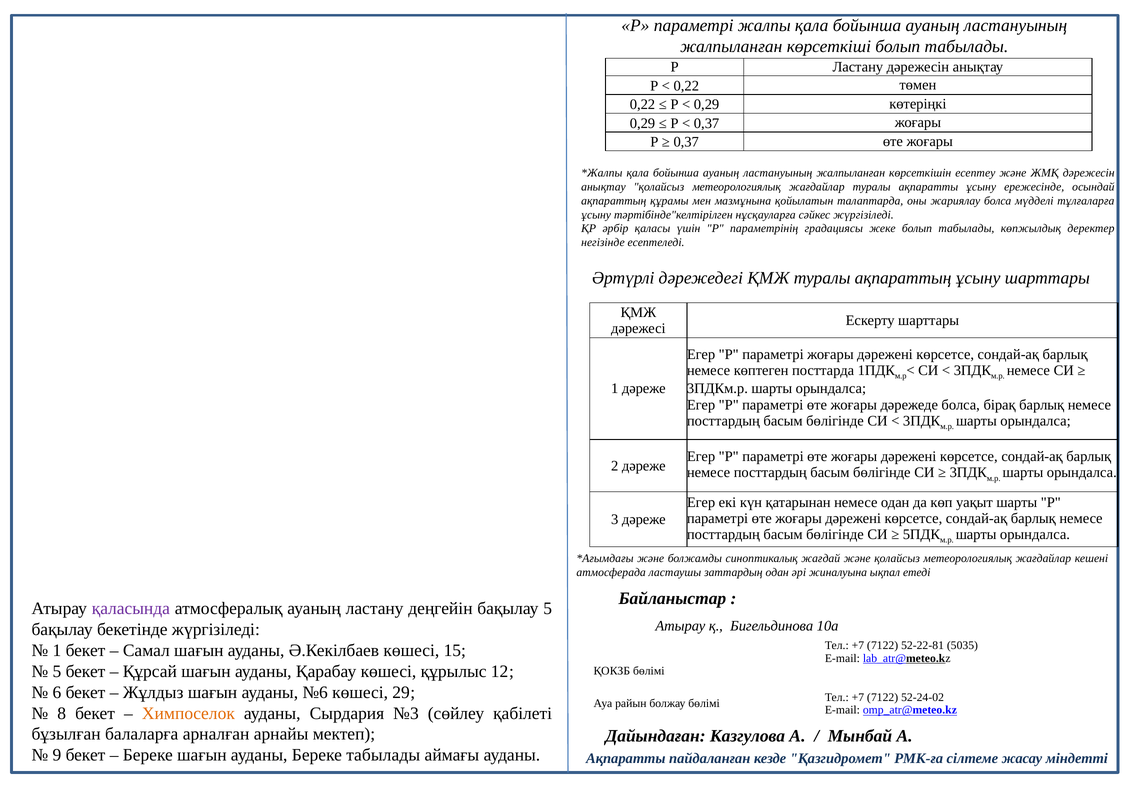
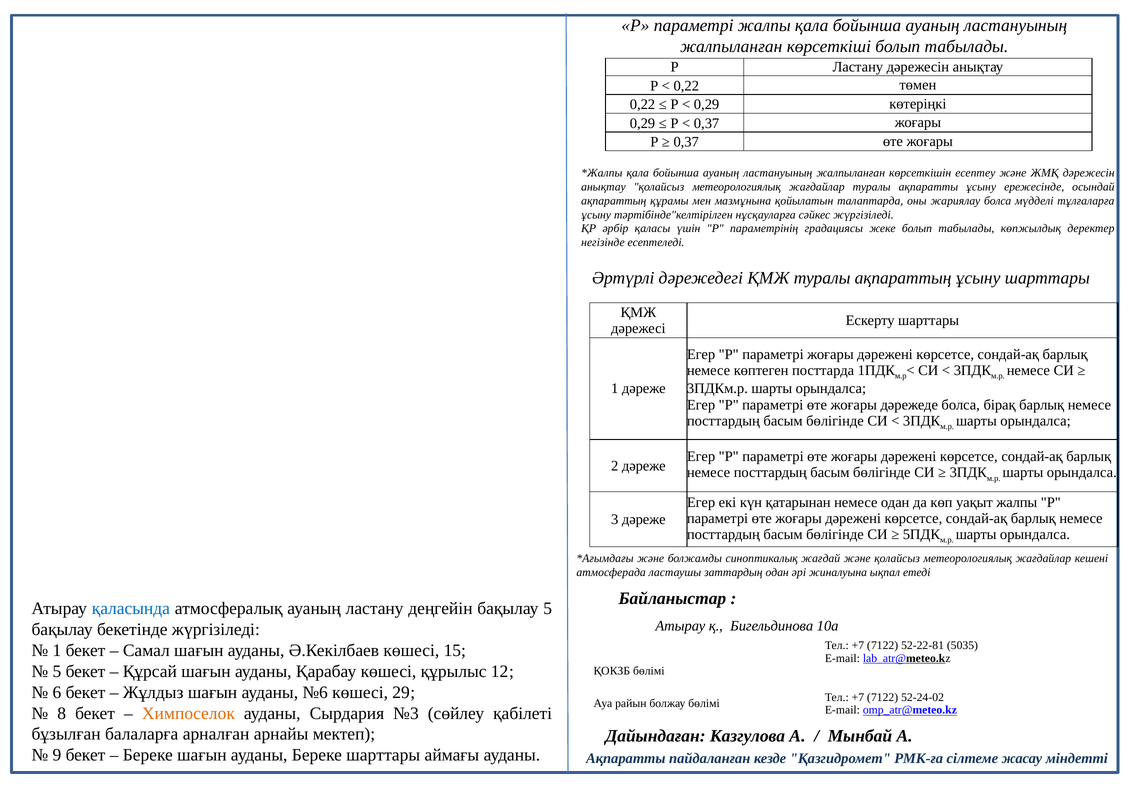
уақыт шарты: шарты -> жалпы
қаласында colour: purple -> blue
Береке табылады: табылады -> шарттары
